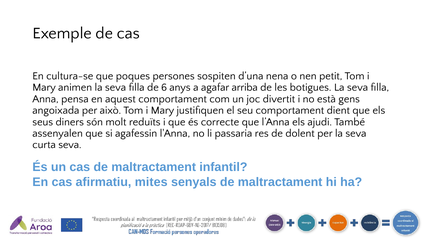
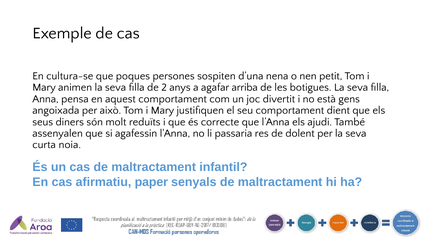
6: 6 -> 2
curta seva: seva -> noia
mites: mites -> paper
